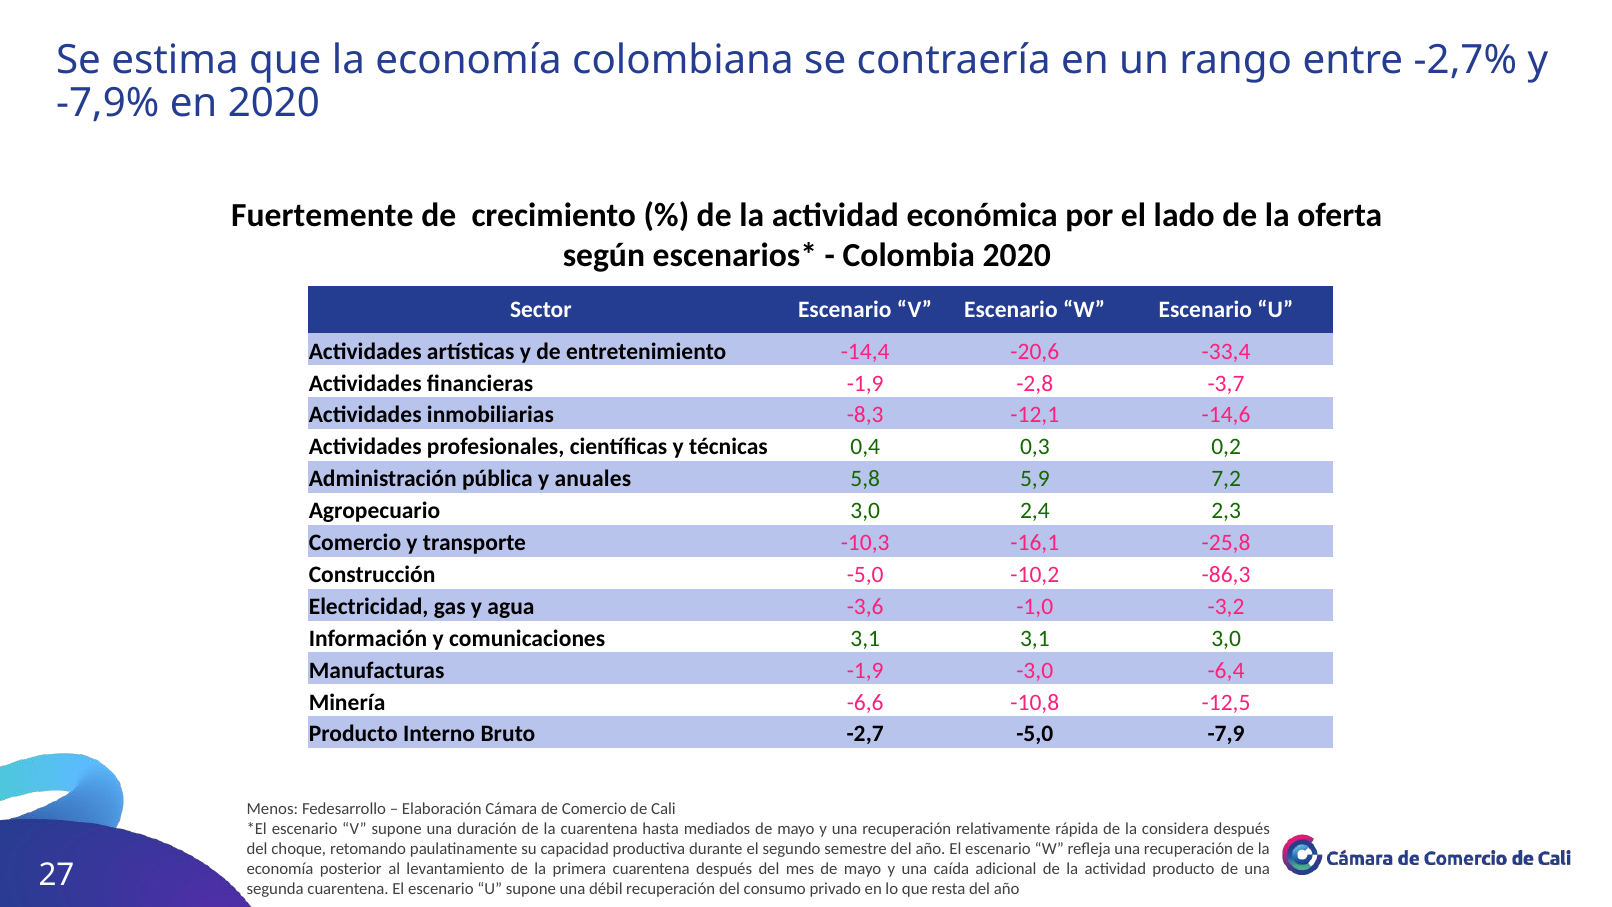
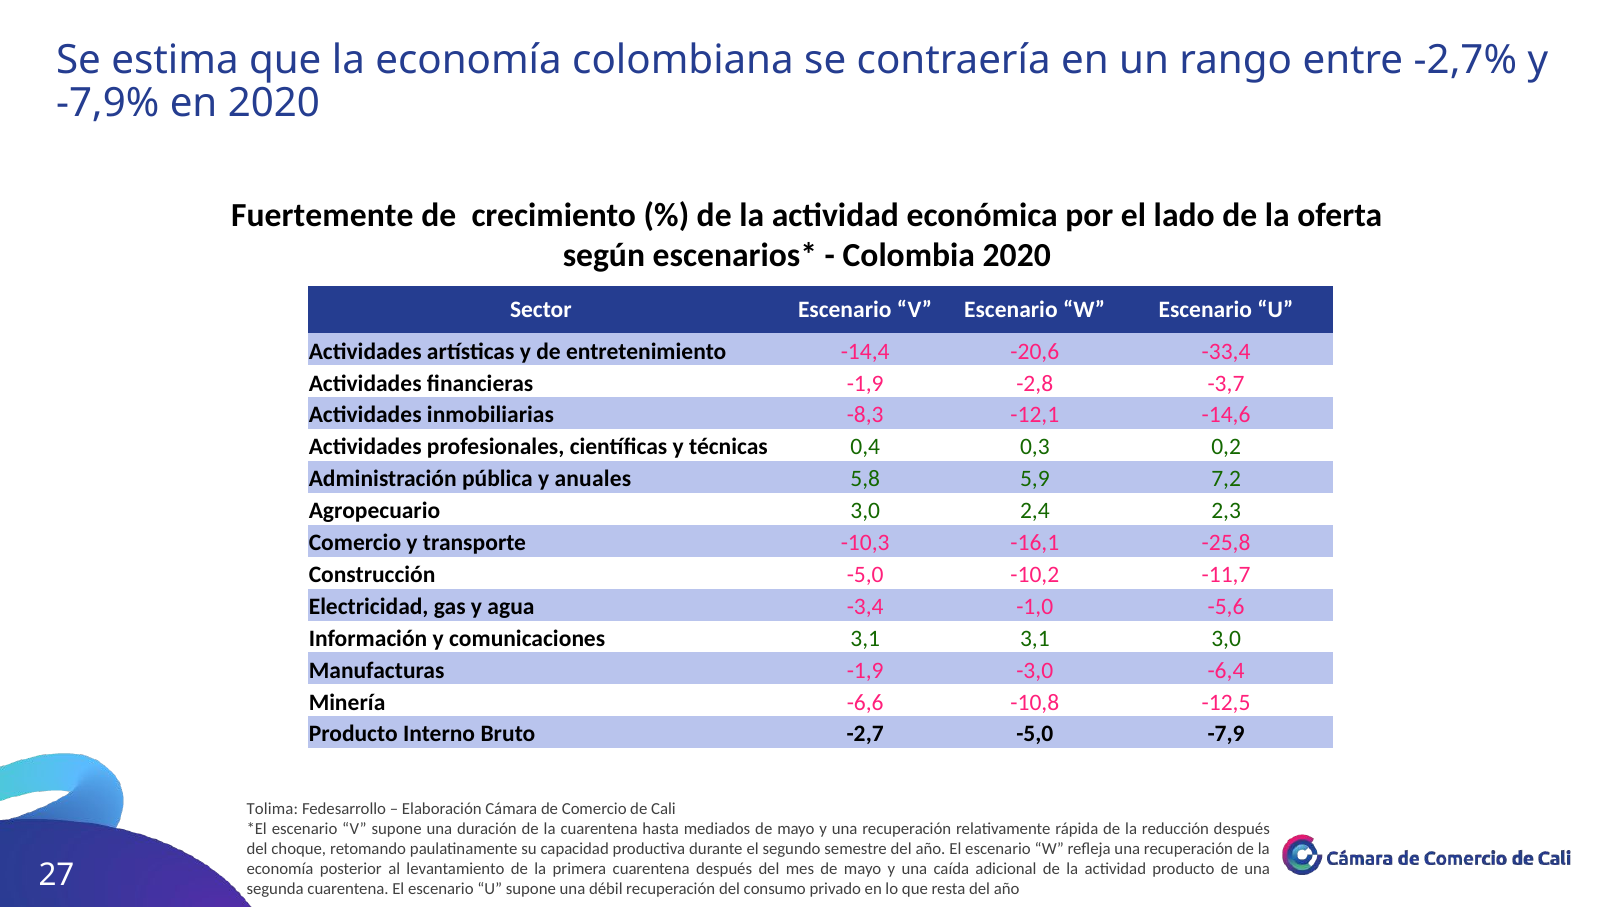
-86,3: -86,3 -> -11,7
-3,6: -3,6 -> -3,4
-3,2: -3,2 -> -5,6
Menos: Menos -> Tolima
considera: considera -> reducción
